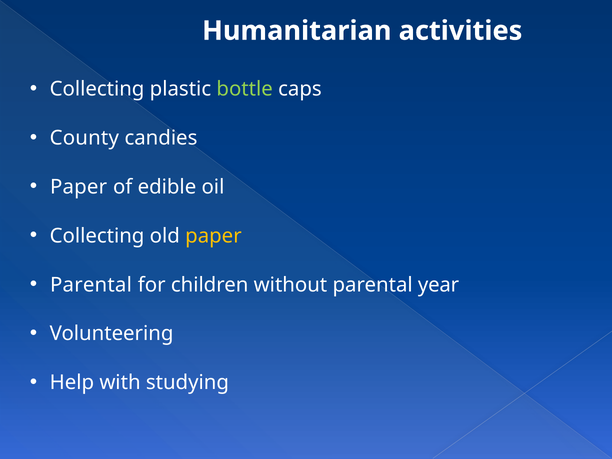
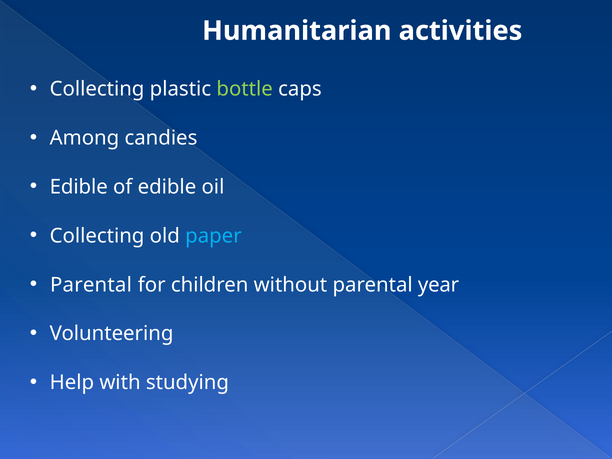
County: County -> Among
Paper at (79, 187): Paper -> Edible
paper at (213, 236) colour: yellow -> light blue
